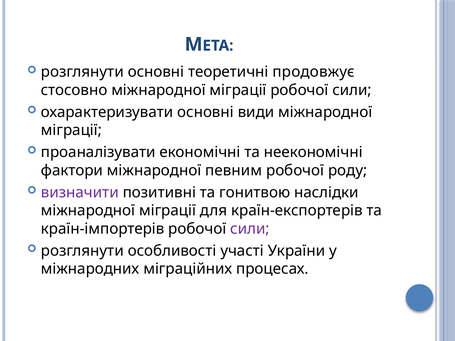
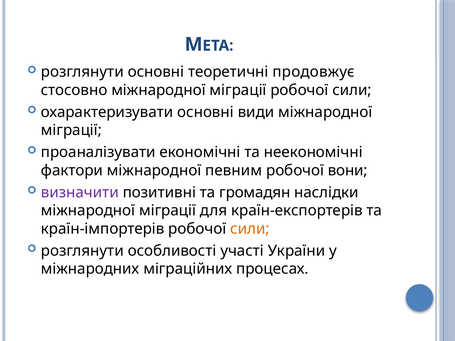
роду: роду -> вони
гонитвою: гонитвою -> громадян
сили at (250, 229) colour: purple -> orange
